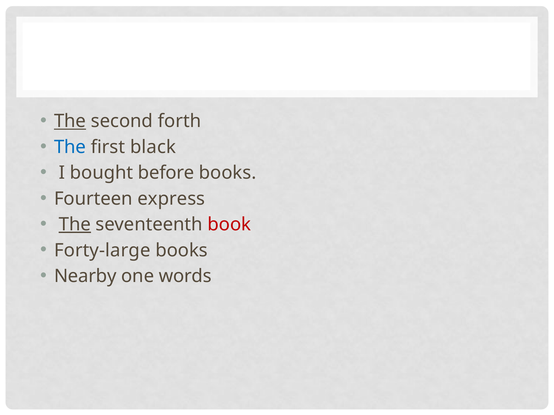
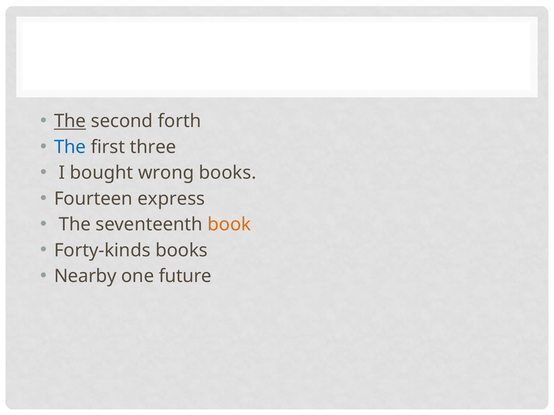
black: black -> three
before: before -> wrong
The at (75, 225) underline: present -> none
book colour: red -> orange
Forty-large: Forty-large -> Forty-kinds
words: words -> future
